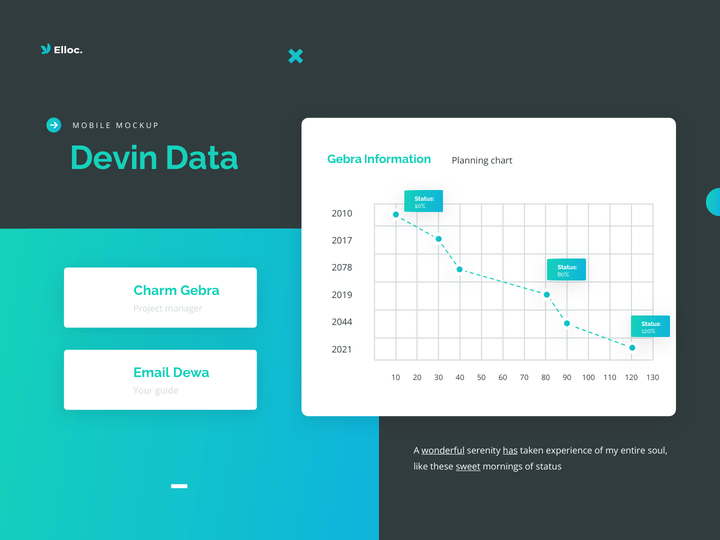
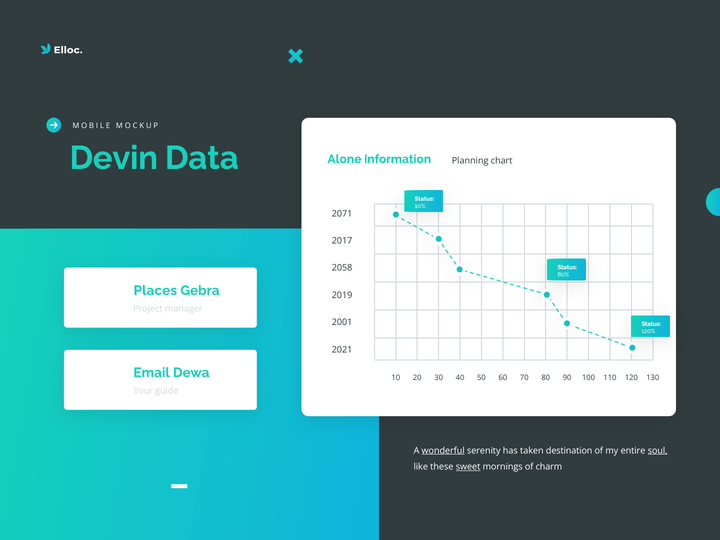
Gebra at (345, 159): Gebra -> Alone
2010: 2010 -> 2071
2078: 2078 -> 2058
Charm: Charm -> Places
2044: 2044 -> 2001
has underline: present -> none
experience: experience -> destination
soul underline: none -> present
of status: status -> charm
